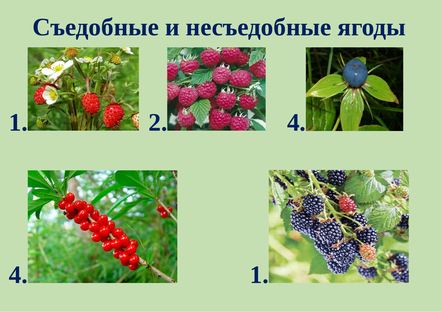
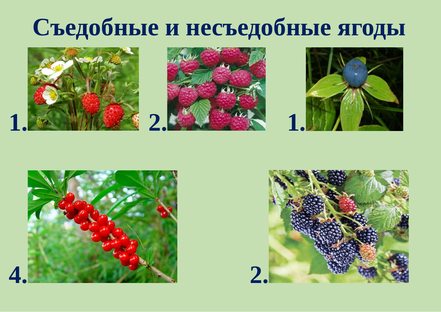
2 4: 4 -> 1
4 1: 1 -> 2
